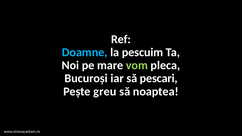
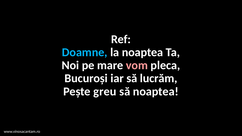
la pescuim: pescuim -> noaptea
vom colour: light green -> pink
pescari: pescari -> lucrăm
